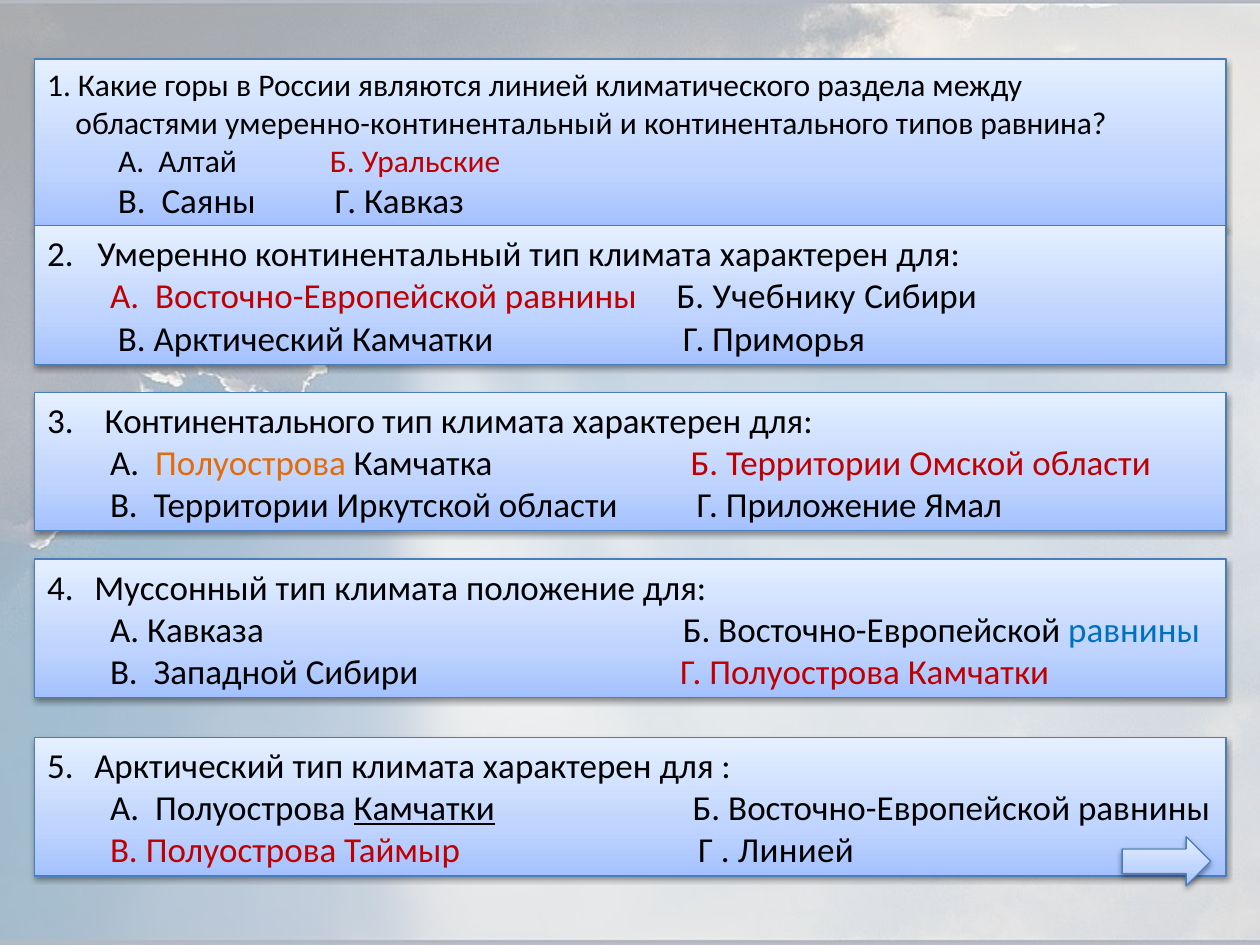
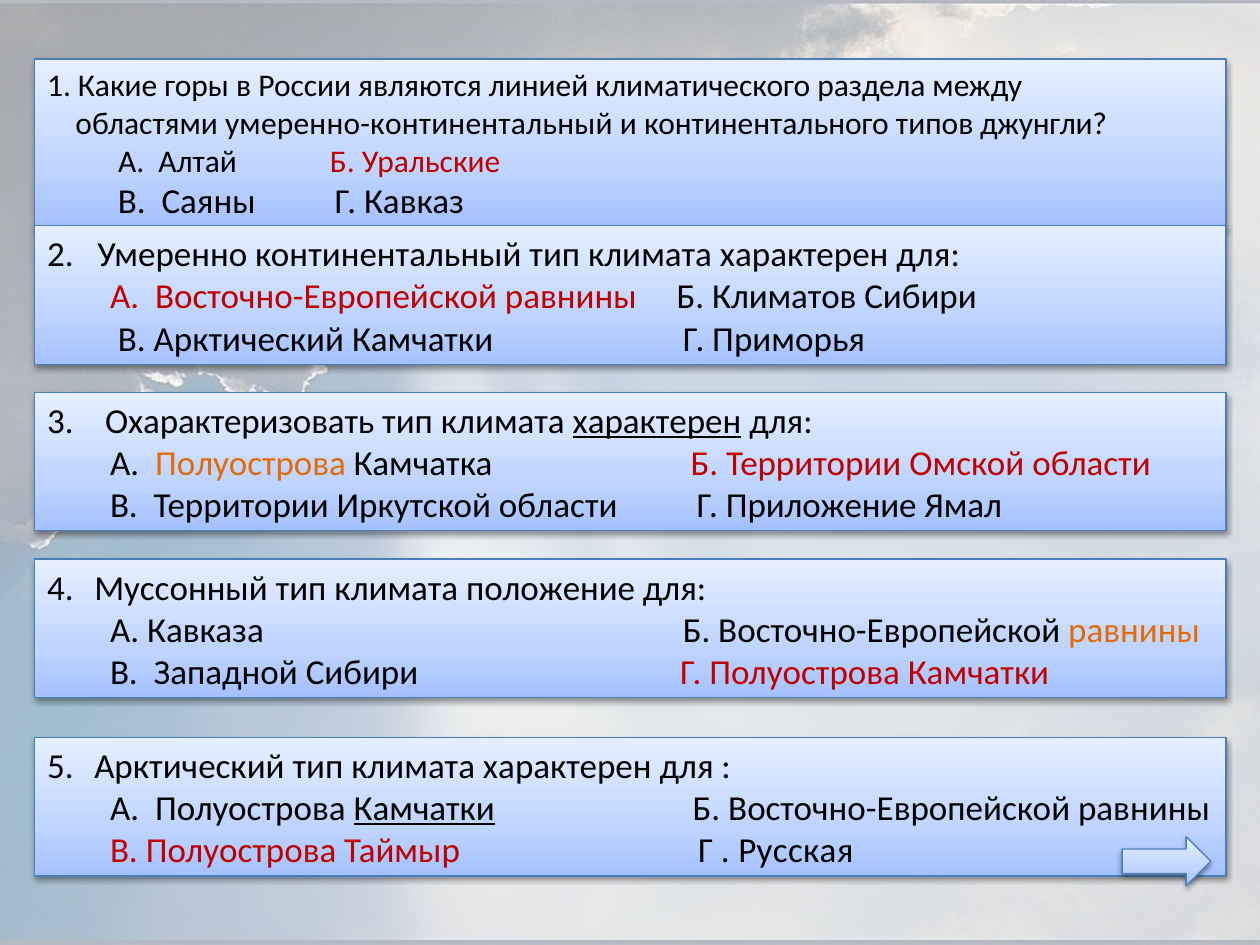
равнина: равнина -> джунгли
Учебнику: Учебнику -> Климатов
3 Континентального: Континентального -> Охарактеризовать
характерен at (657, 422) underline: none -> present
равнины at (1134, 631) colour: blue -> orange
Линией at (796, 851): Линией -> Русская
